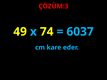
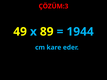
74: 74 -> 89
6037: 6037 -> 1944
